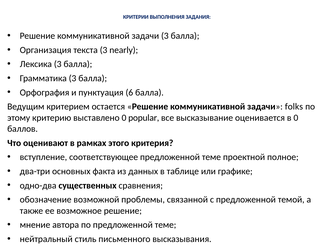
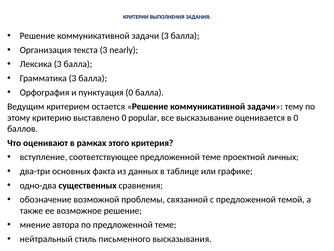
пунктуация 6: 6 -> 0
folks: folks -> тему
полное: полное -> личных
